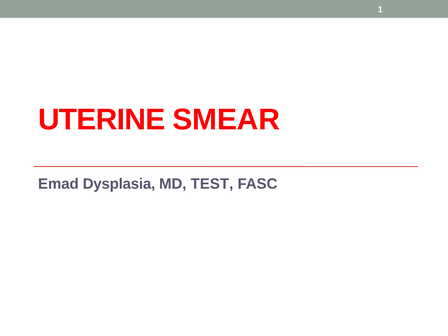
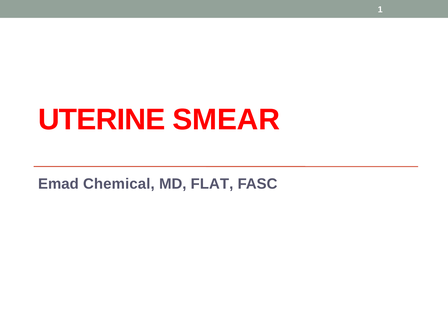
Dysplasia: Dysplasia -> Chemical
TEST: TEST -> FLAT
